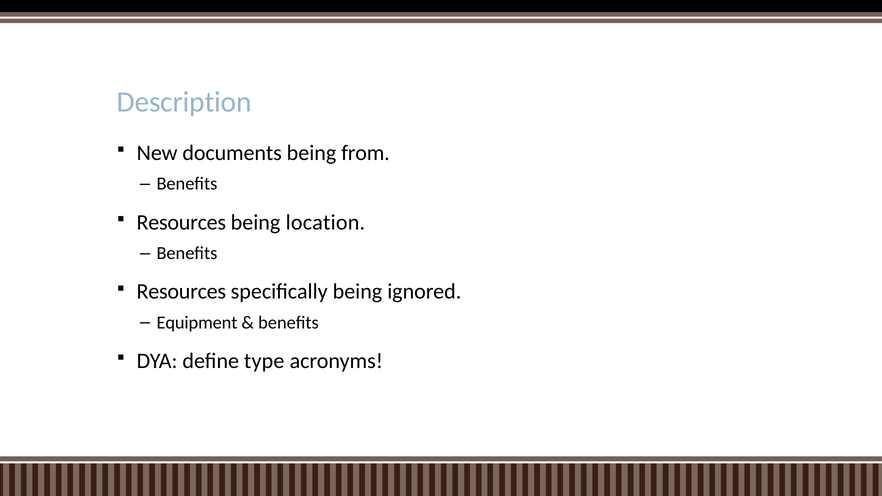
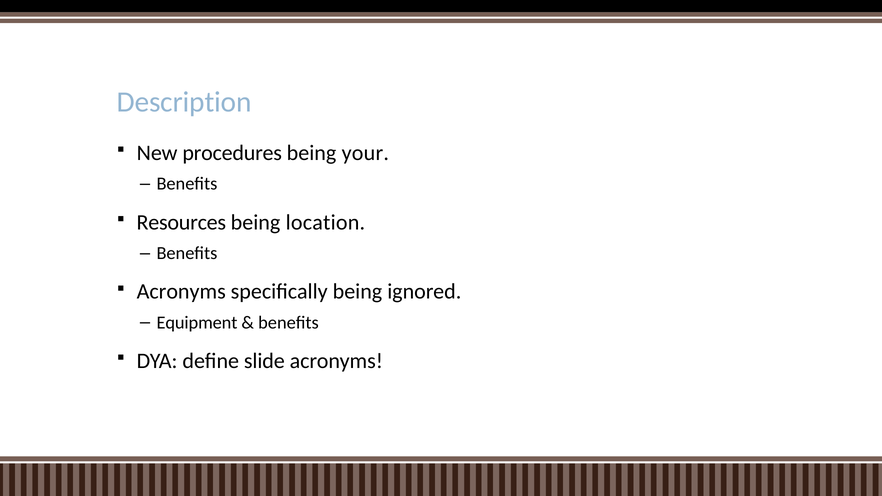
documents: documents -> procedures
from: from -> your
Resources at (181, 292): Resources -> Acronyms
type: type -> slide
